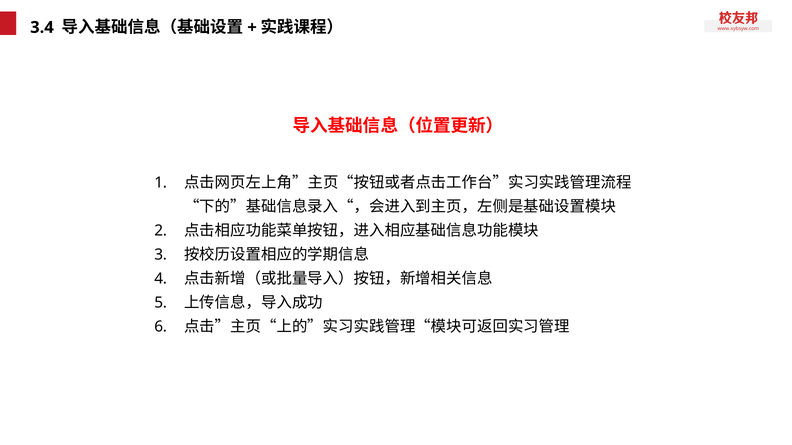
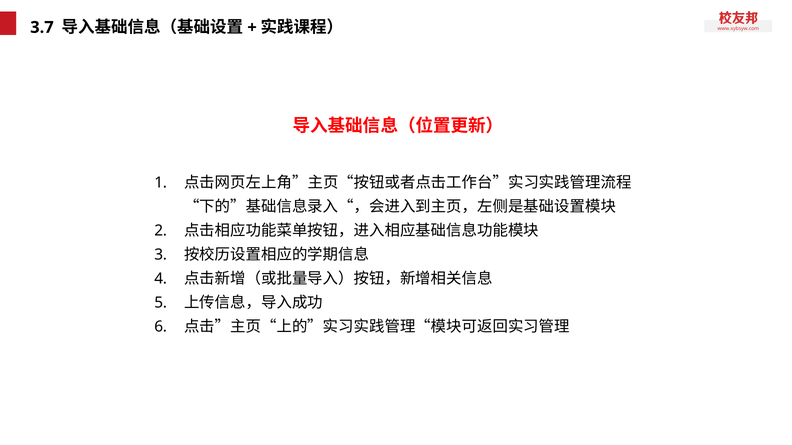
3.4: 3.4 -> 3.7
